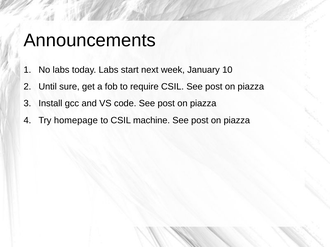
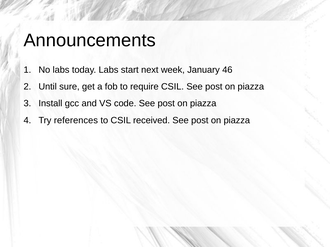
10: 10 -> 46
homepage: homepage -> references
machine: machine -> received
